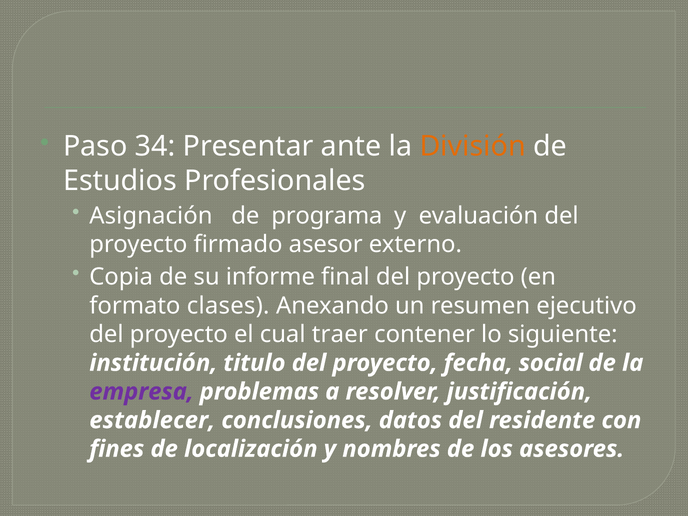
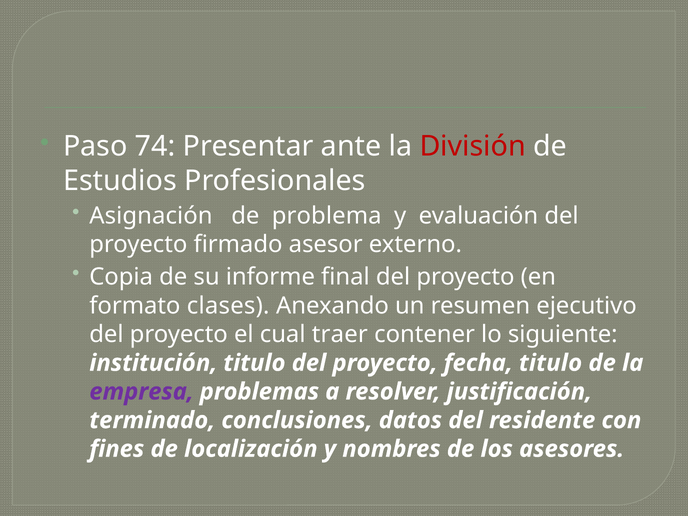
34: 34 -> 74
División colour: orange -> red
programa: programa -> problema
fecha social: social -> titulo
establecer: establecer -> terminado
